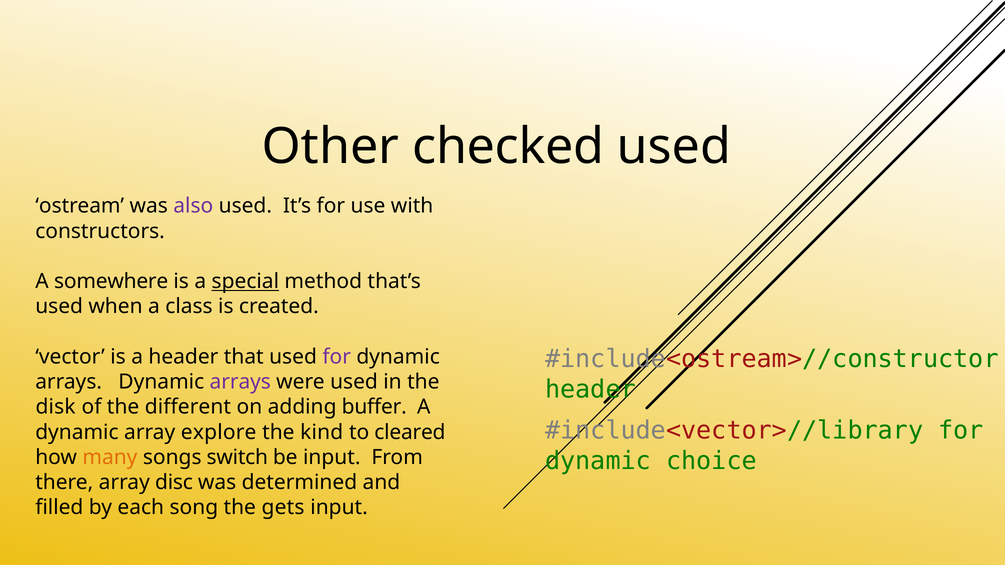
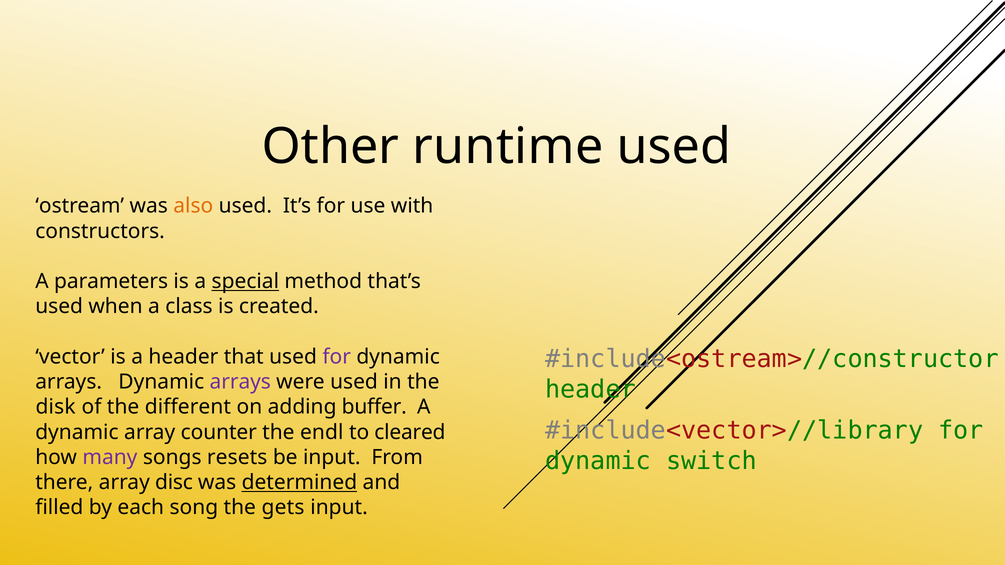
checked: checked -> runtime
also colour: purple -> orange
somewhere: somewhere -> parameters
explore: explore -> counter
kind: kind -> endl
choice: choice -> switch
many colour: orange -> purple
switch: switch -> resets
determined underline: none -> present
